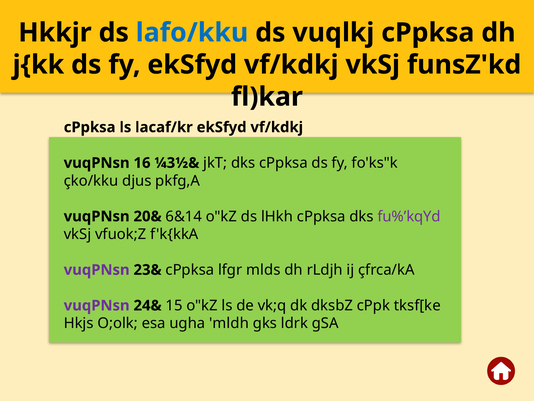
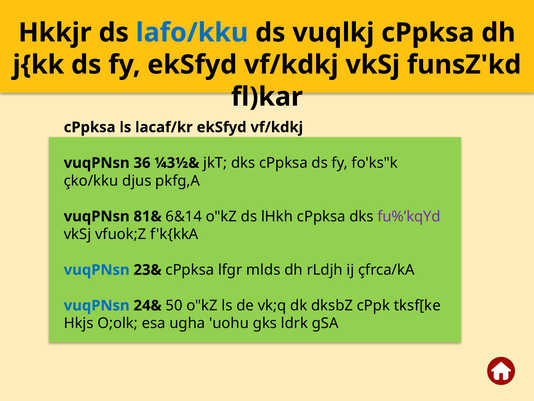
16: 16 -> 36
20&: 20& -> 81&
vuqPNsn at (97, 270) colour: purple -> blue
vuqPNsn at (97, 305) colour: purple -> blue
15: 15 -> 50
mldh: mldh -> uohu
